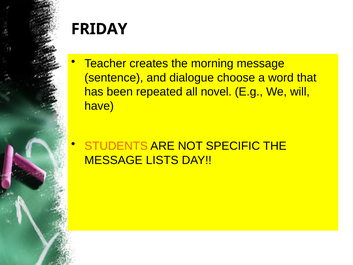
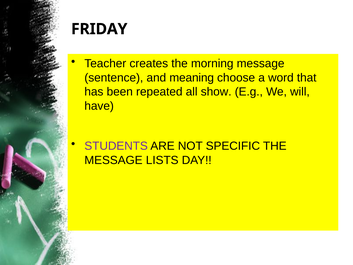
dialogue: dialogue -> meaning
novel: novel -> show
STUDENTS colour: orange -> purple
